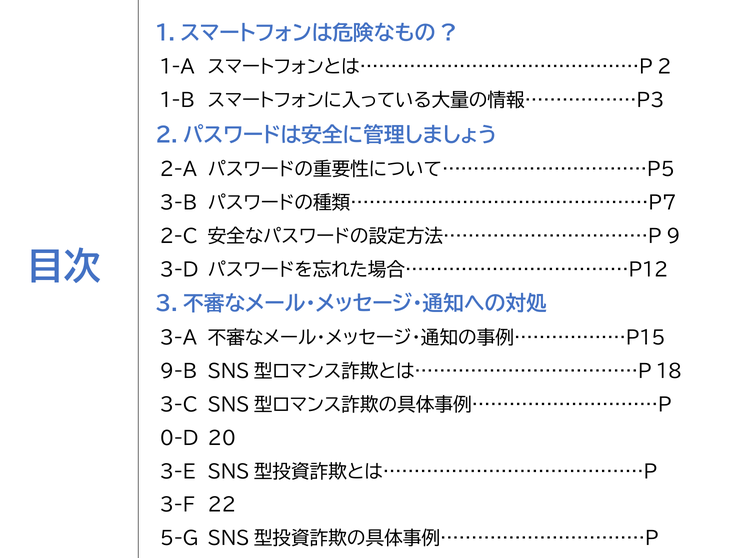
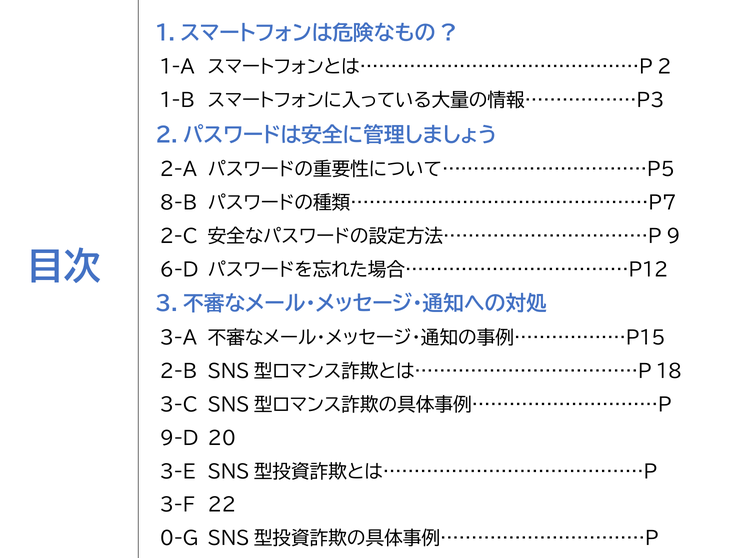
3-B: 3-B -> 8-B
3-D: 3-D -> 6-D
9-B: 9-B -> 2-B
0-D: 0-D -> 9-D
5-G: 5-G -> 0-G
